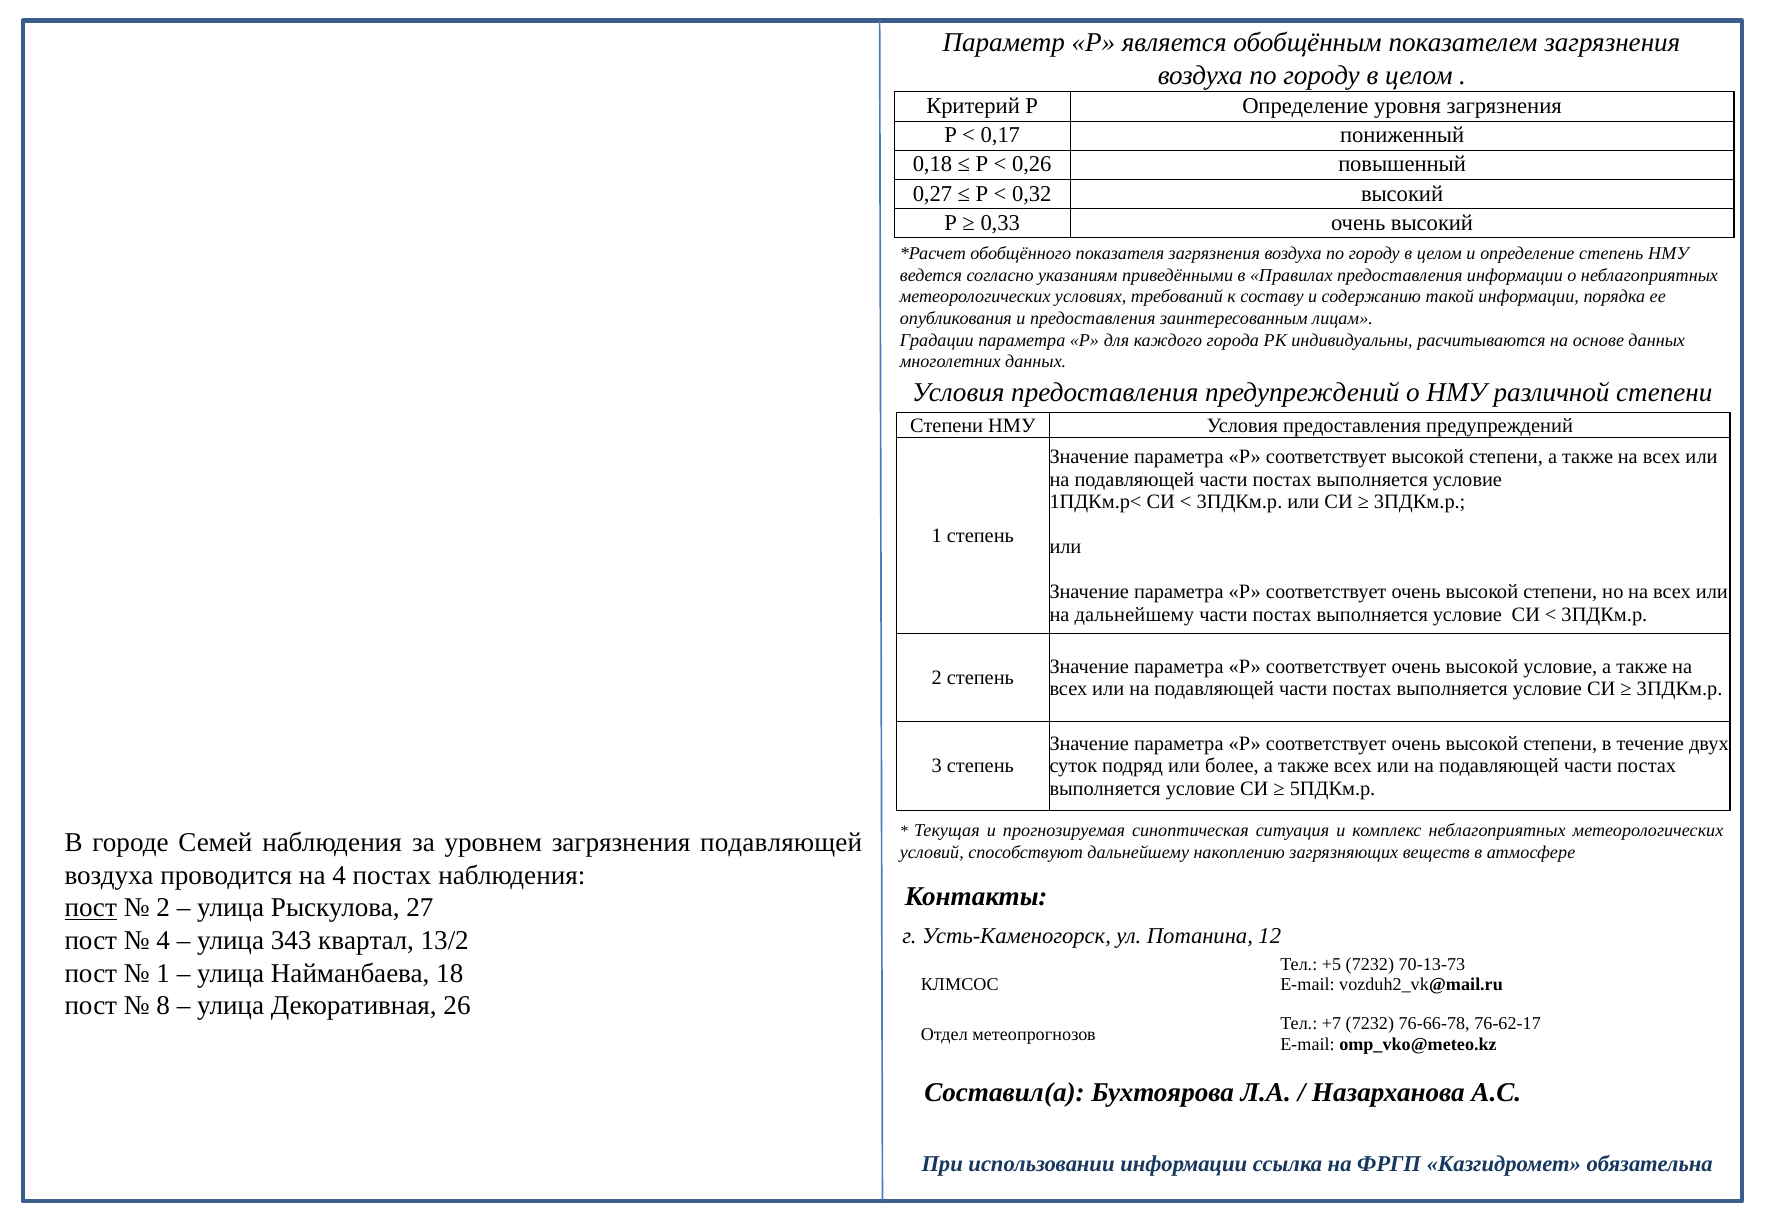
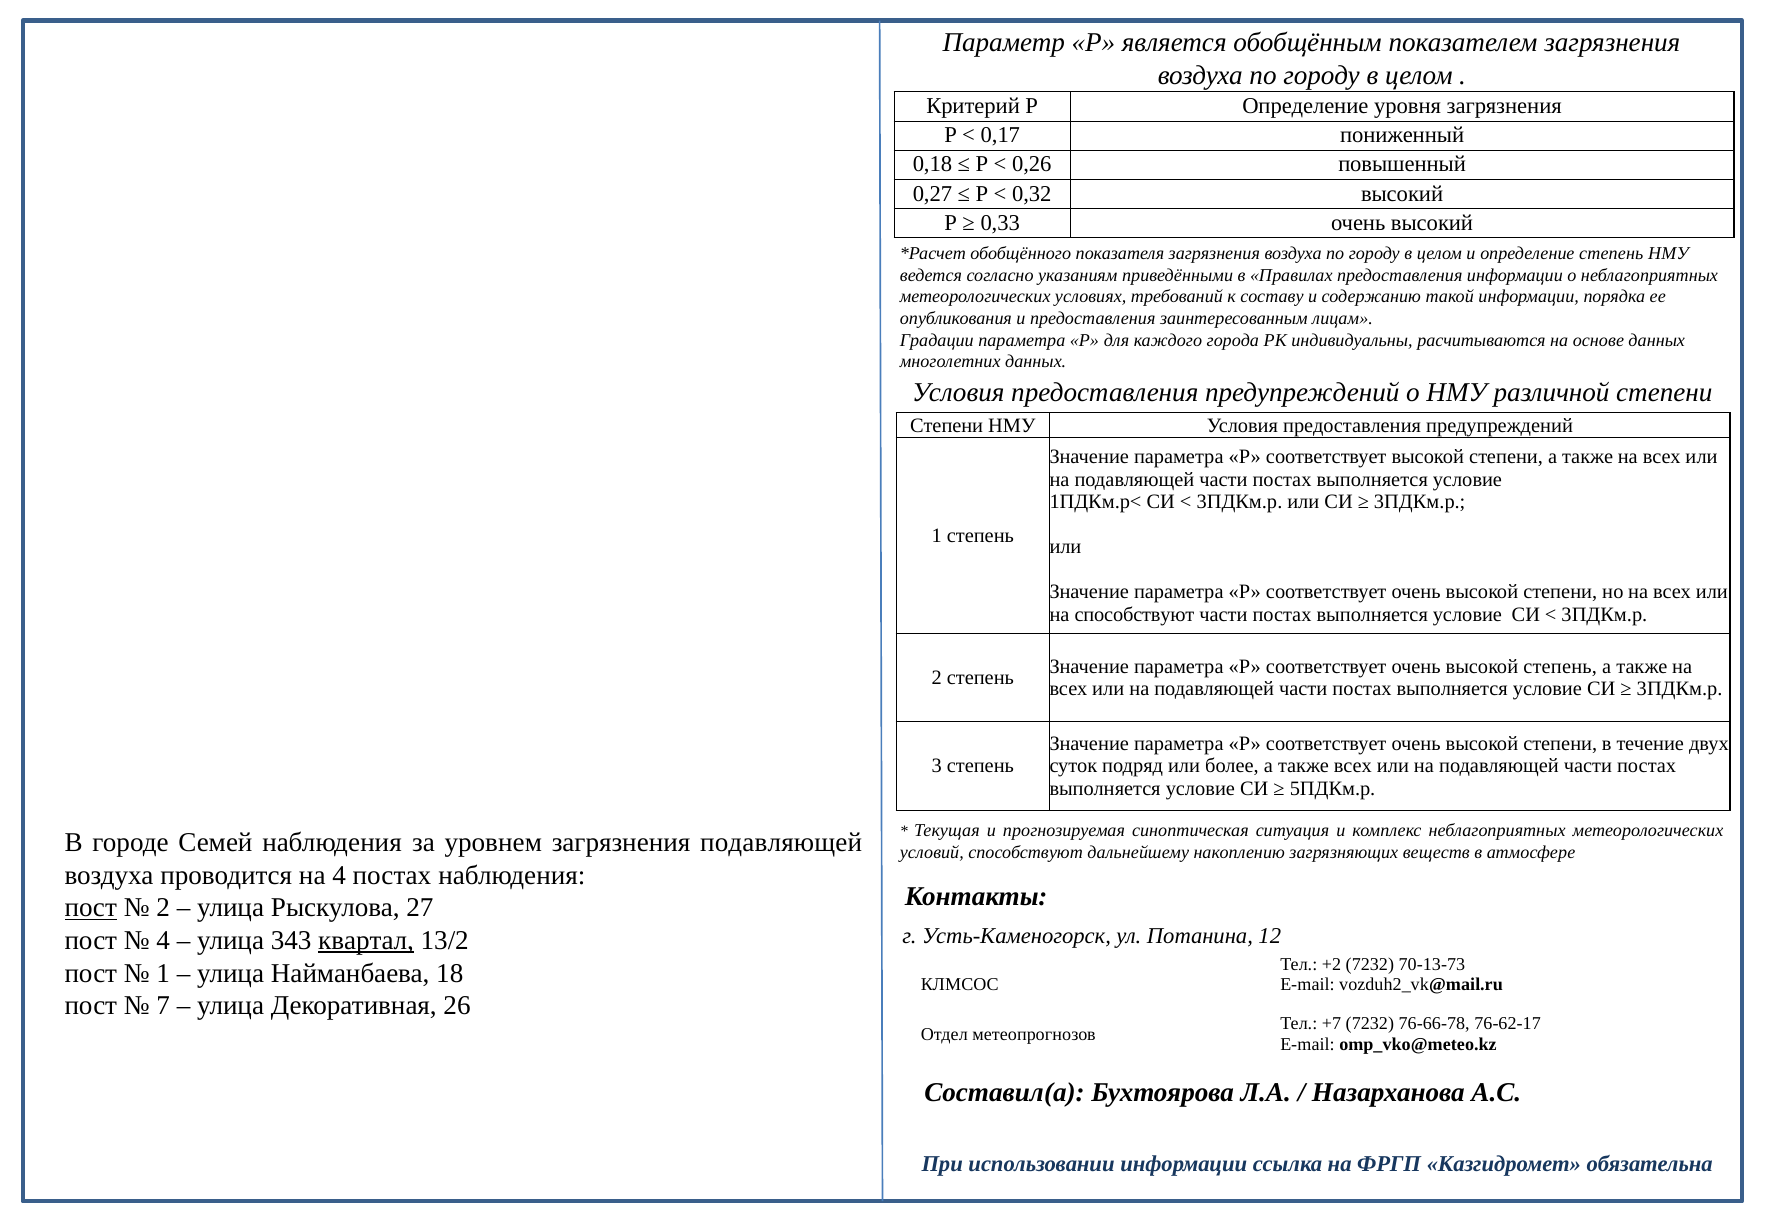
на дальнейшему: дальнейшему -> способствуют
высокой условие: условие -> степень
квартал underline: none -> present
+5: +5 -> +2
8: 8 -> 7
